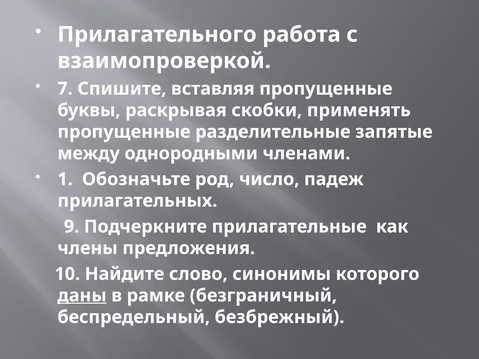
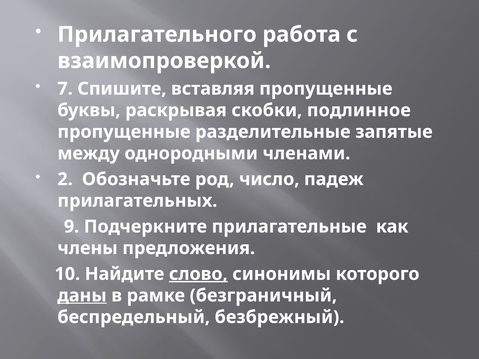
применять: применять -> подлинное
1: 1 -> 2
слово underline: none -> present
